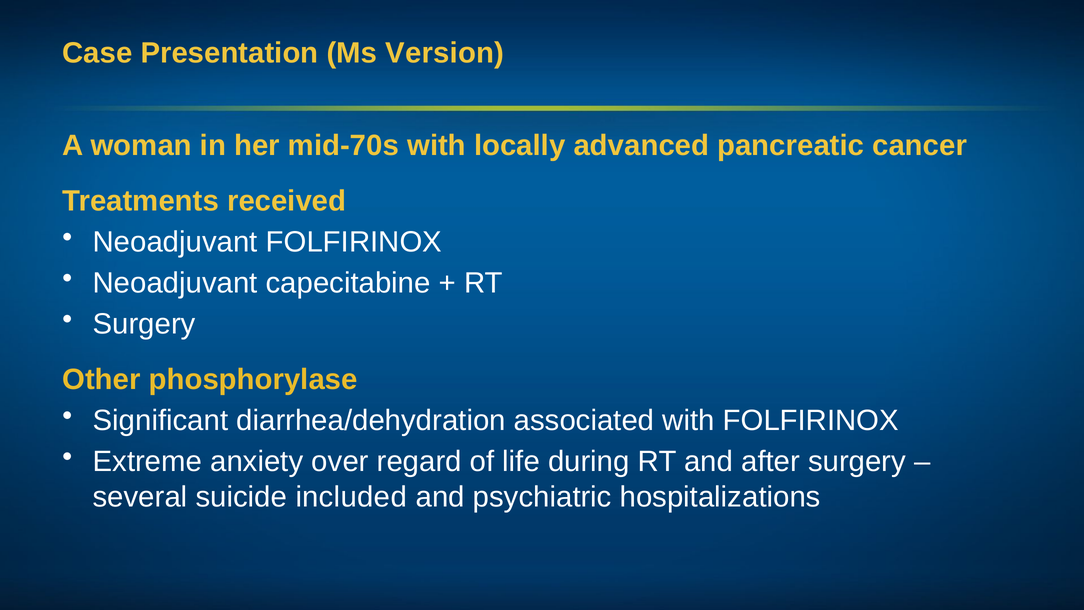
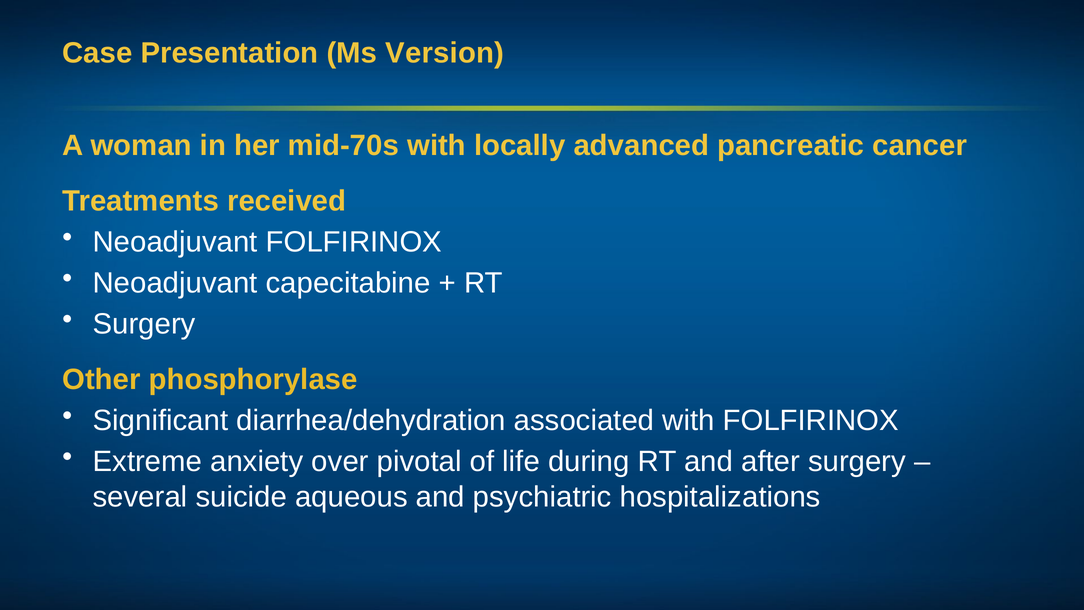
regard: regard -> pivotal
included: included -> aqueous
